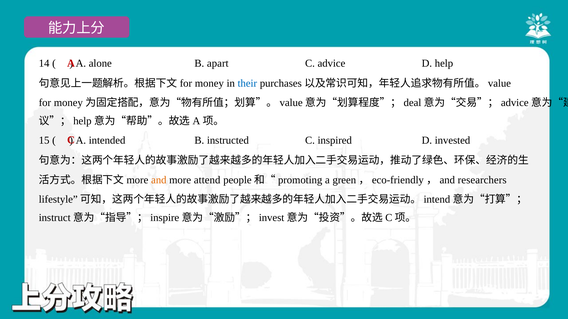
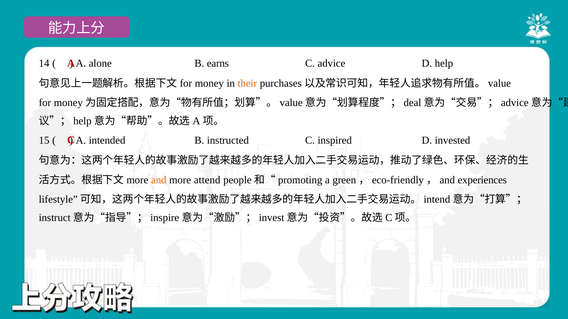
apart: apart -> earns
their colour: blue -> orange
researchers: researchers -> experiences
